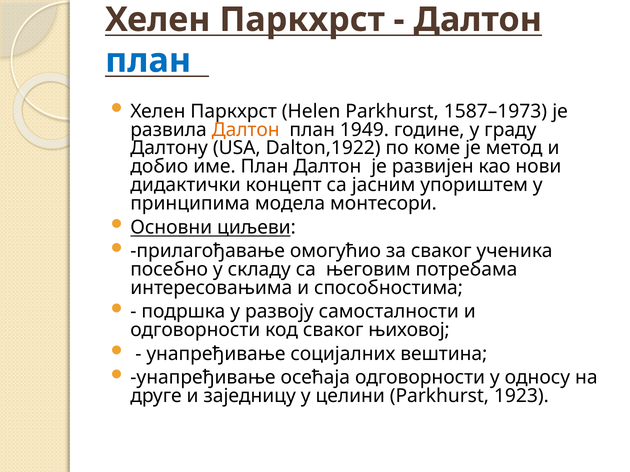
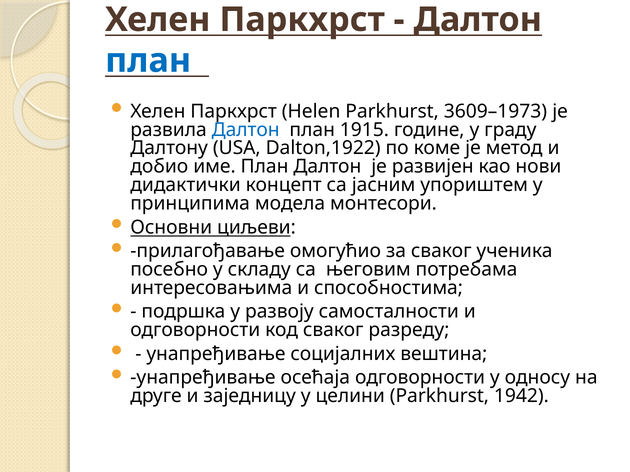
1587–1973: 1587–1973 -> 3609–1973
Далтон at (246, 130) colour: orange -> blue
1949: 1949 -> 1915
њиховој: њиховој -> разреду
1923: 1923 -> 1942
